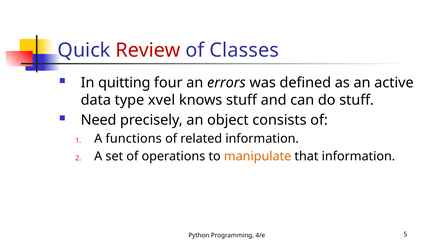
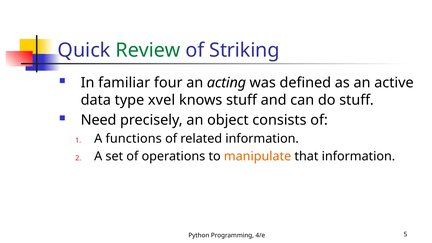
Review colour: red -> green
Classes: Classes -> Striking
quitting: quitting -> familiar
errors: errors -> acting
